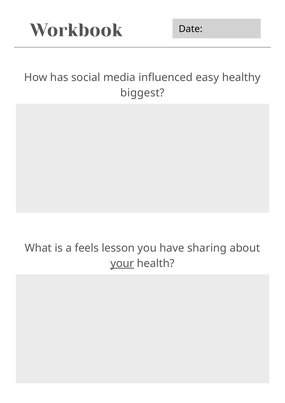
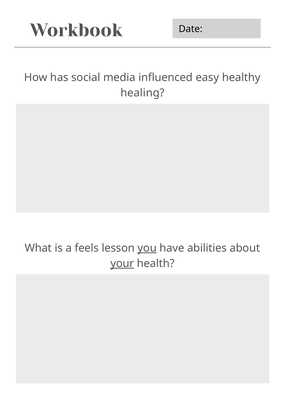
biggest: biggest -> healing
you underline: none -> present
sharing: sharing -> abilities
